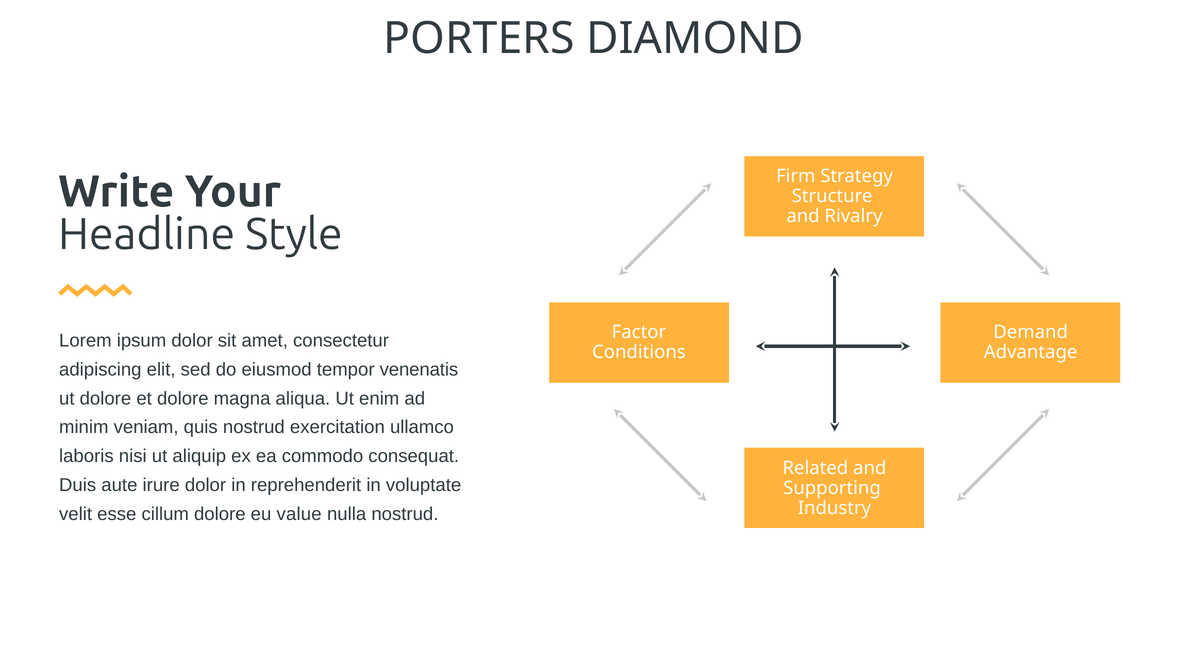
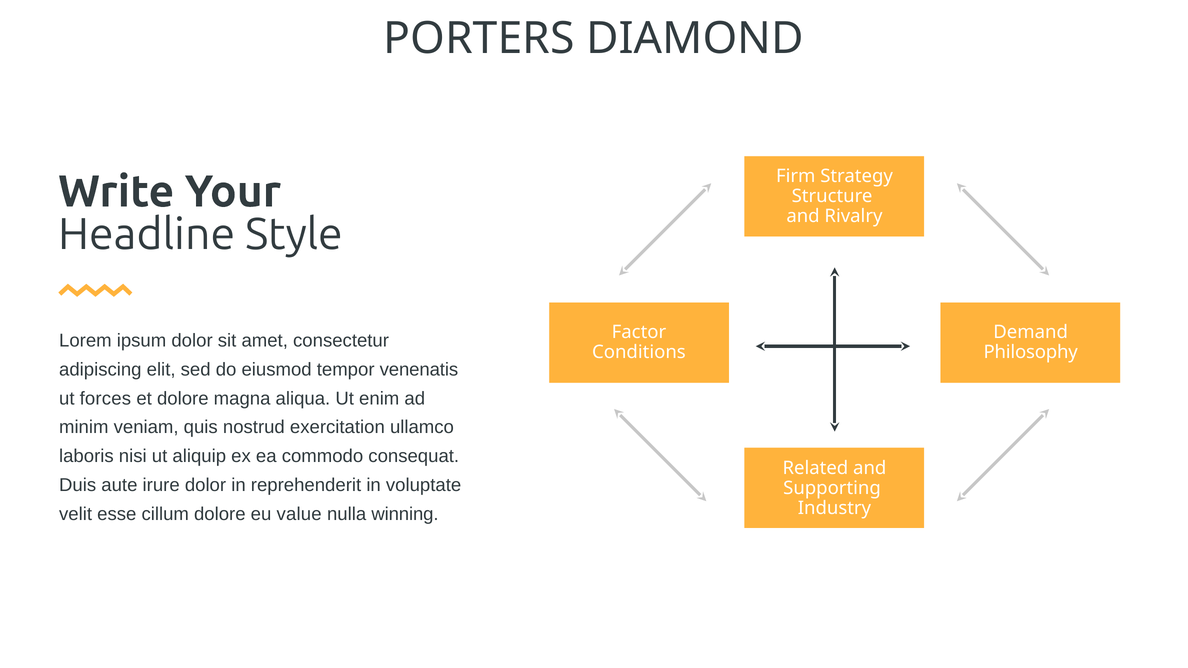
Advantage: Advantage -> Philosophy
ut dolore: dolore -> forces
nulla nostrud: nostrud -> winning
